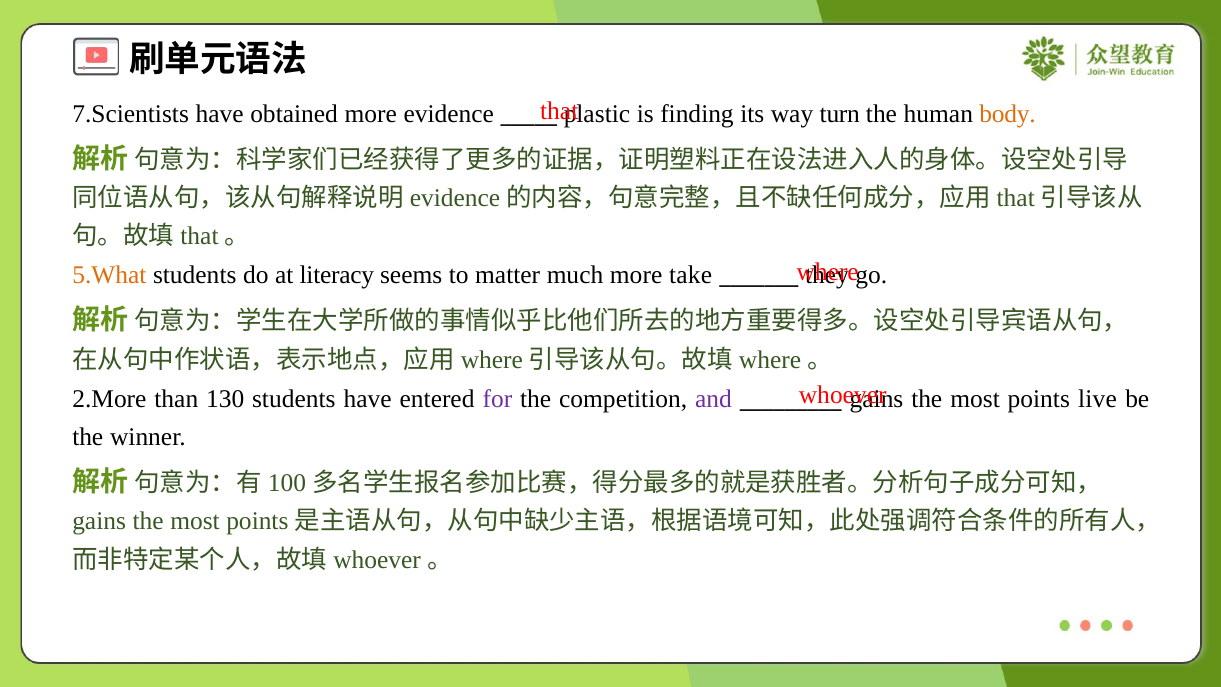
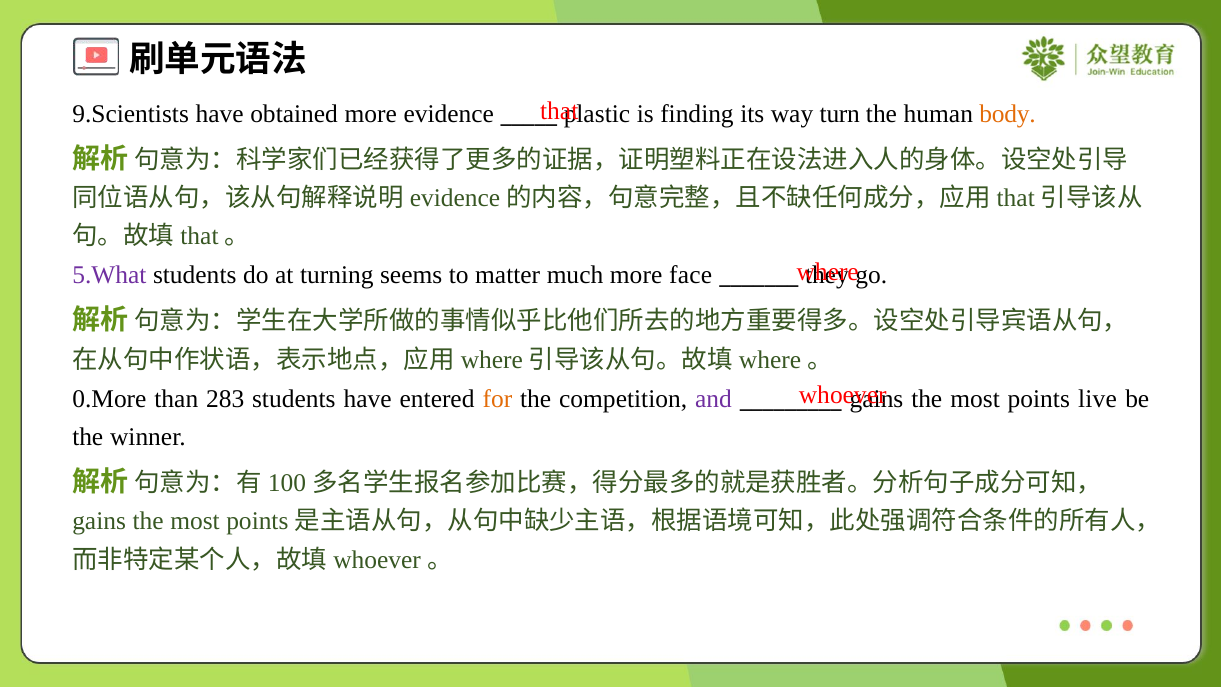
7.Scientists: 7.Scientists -> 9.Scientists
5.What colour: orange -> purple
literacy: literacy -> turning
take: take -> face
2.More: 2.More -> 0.More
130: 130 -> 283
for colour: purple -> orange
